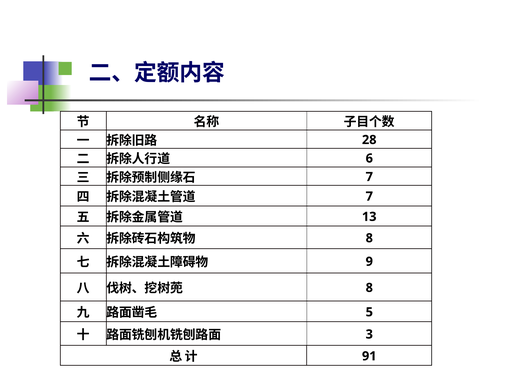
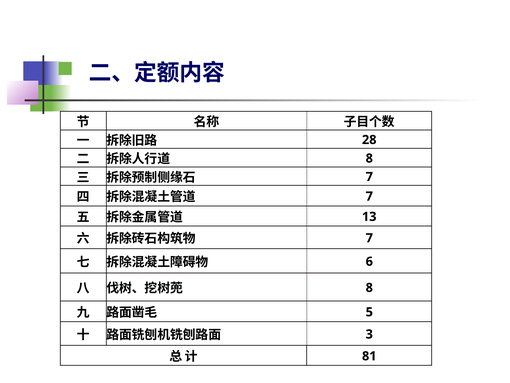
6 at (369, 158): 6 -> 8
8 at (369, 238): 8 -> 7
9: 9 -> 6
91: 91 -> 81
